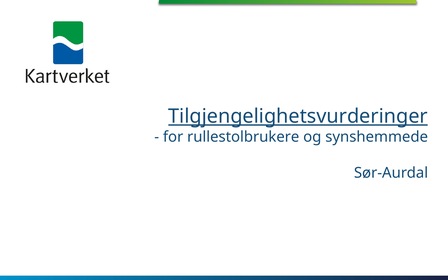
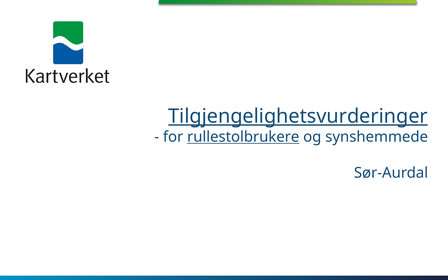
rullestolbrukere underline: none -> present
